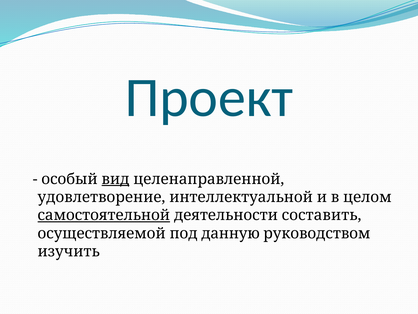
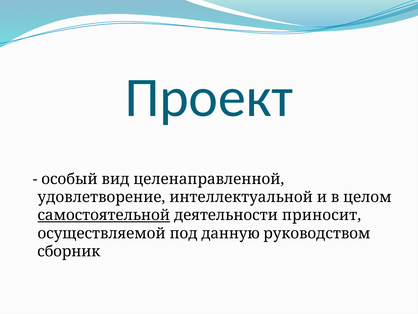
вид underline: present -> none
составить: составить -> приносит
изучить: изучить -> сборник
